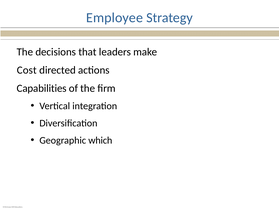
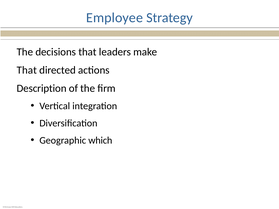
Cost at (27, 70): Cost -> That
Capabilities: Capabilities -> Description
